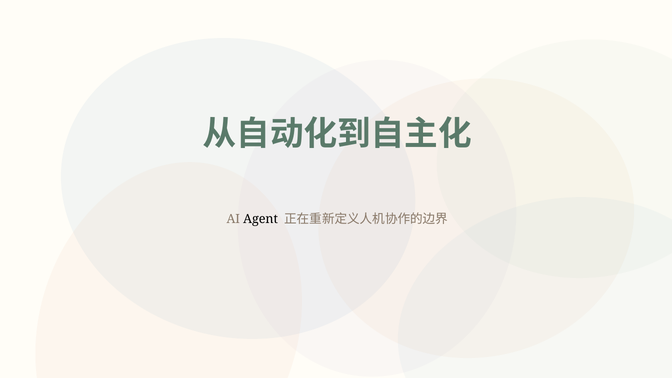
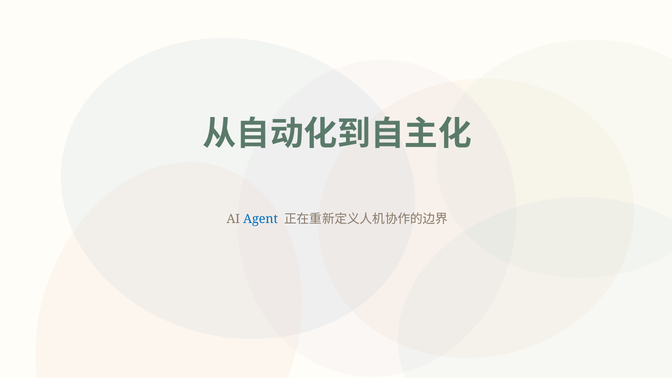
Agent colour: black -> blue
